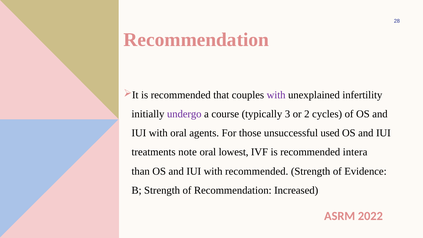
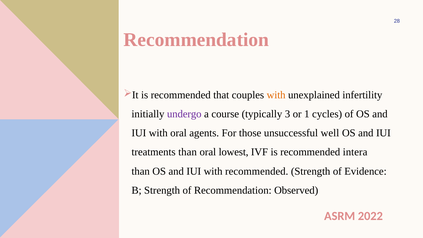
with at (276, 95) colour: purple -> orange
2: 2 -> 1
used: used -> well
treatments note: note -> than
Increased: Increased -> Observed
